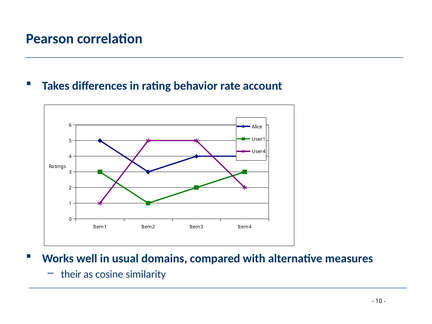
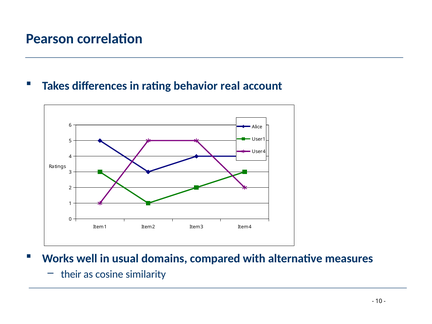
rate: rate -> real
